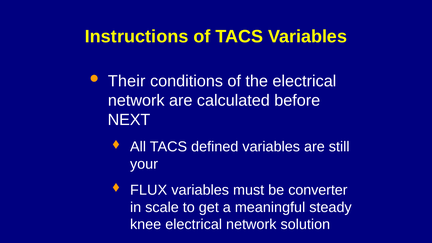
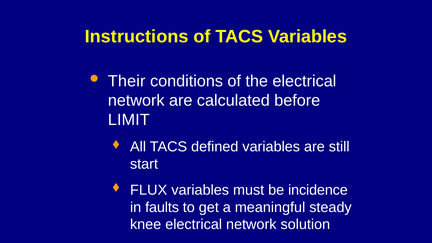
NEXT: NEXT -> LIMIT
your: your -> start
converter: converter -> incidence
scale: scale -> faults
